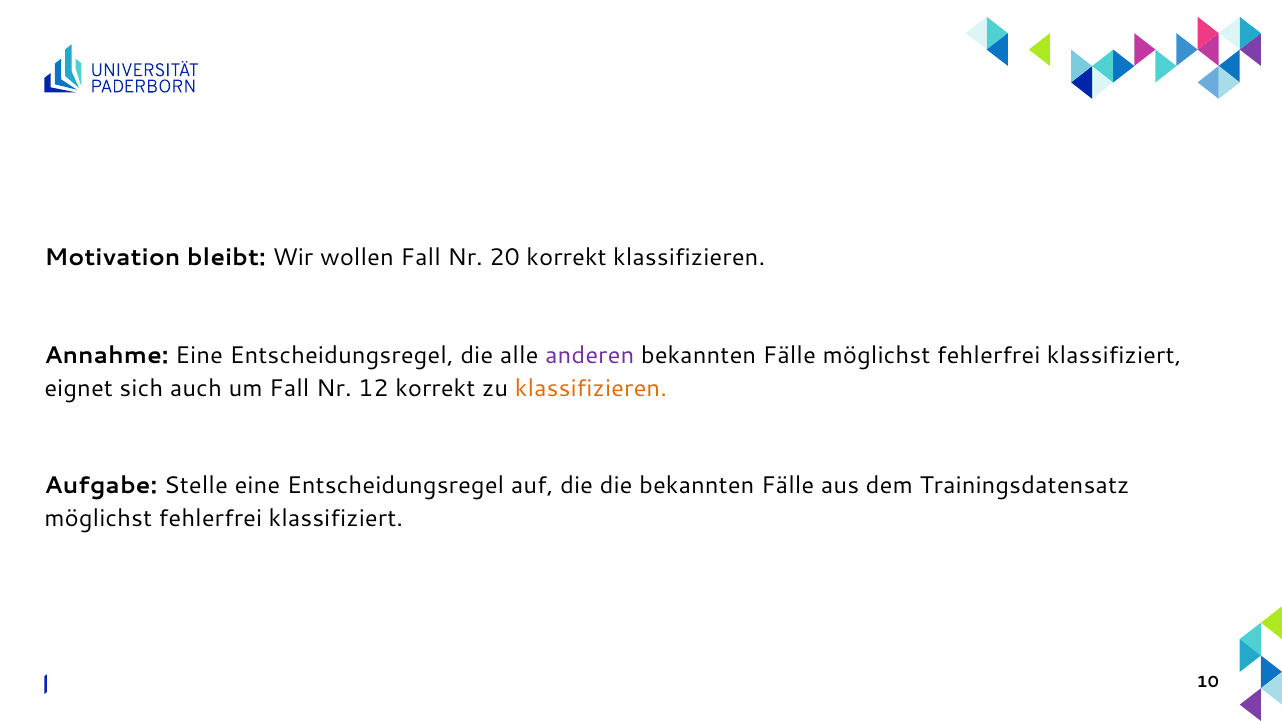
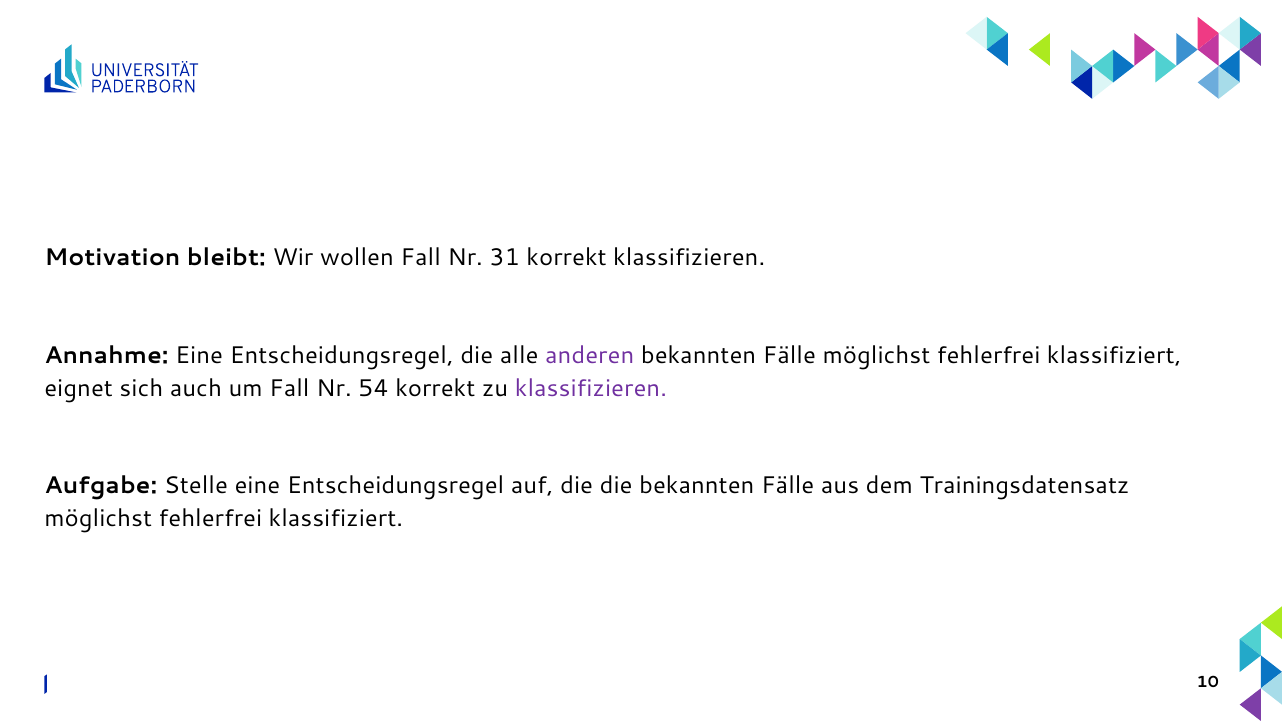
20: 20 -> 31
12: 12 -> 54
klassifizieren at (591, 388) colour: orange -> purple
